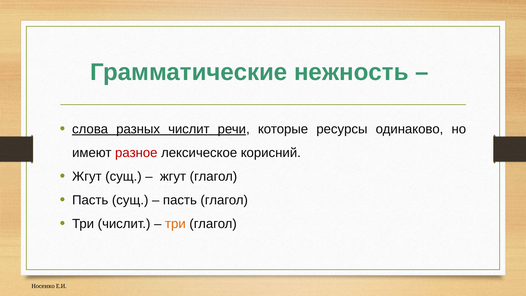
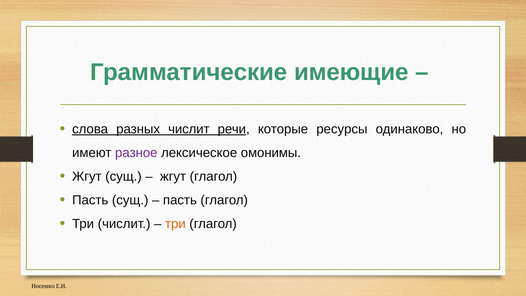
нежность: нежность -> имеющие
разное colour: red -> purple
корисний: корисний -> омонимы
